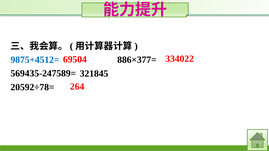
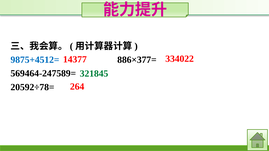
69504: 69504 -> 14377
569435-247589=: 569435-247589= -> 569464-247589=
321845 colour: black -> green
